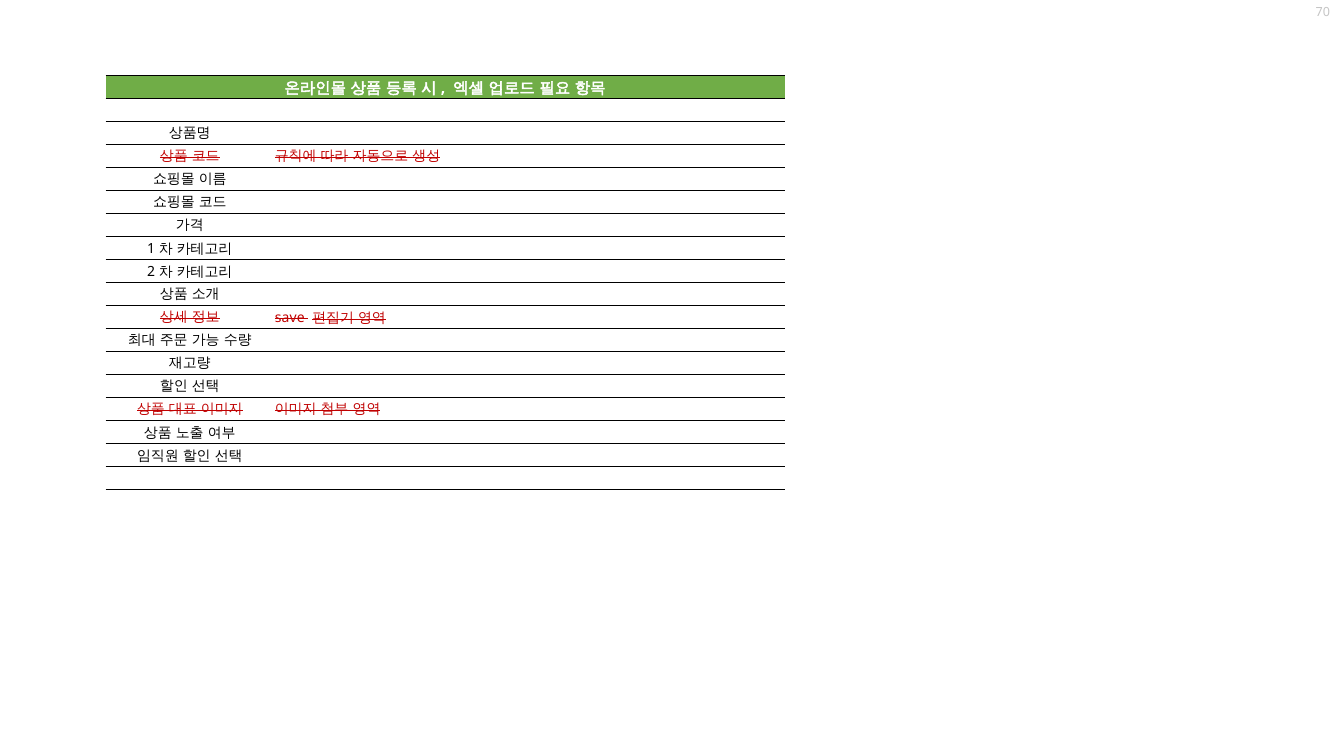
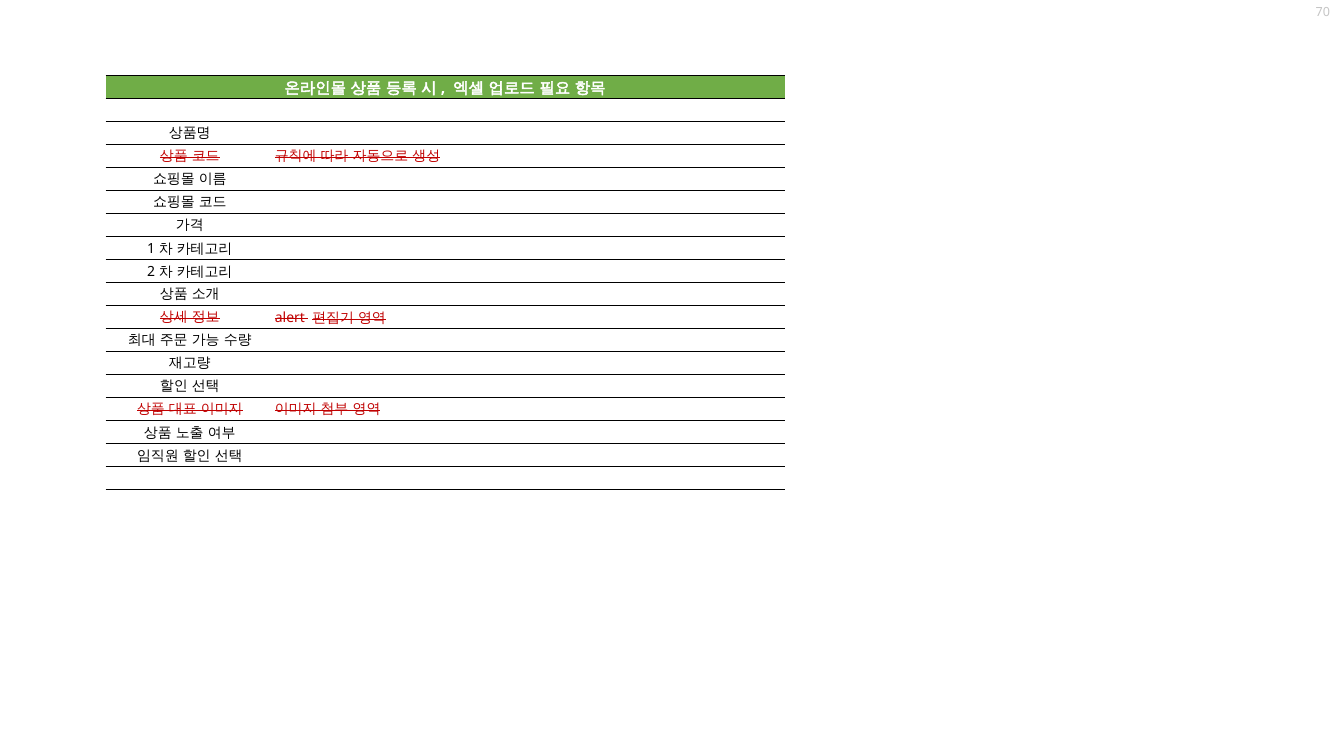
save: save -> alert
